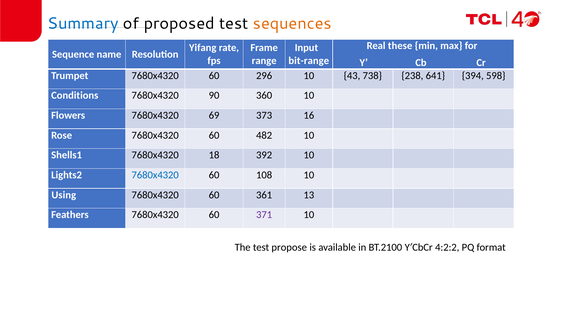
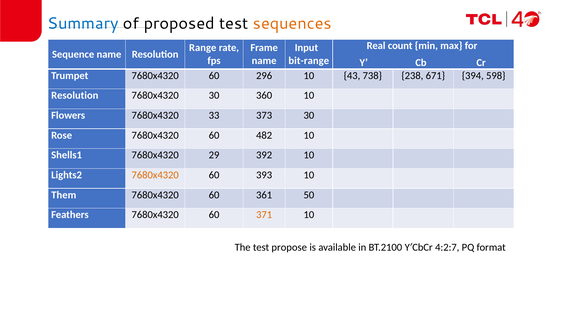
these: these -> count
Yifang: Yifang -> Range
range at (264, 61): range -> name
641: 641 -> 671
Conditions at (75, 95): Conditions -> Resolution
7680x4320 90: 90 -> 30
69: 69 -> 33
373 16: 16 -> 30
18: 18 -> 29
7680x4320 at (155, 175) colour: blue -> orange
108: 108 -> 393
Using: Using -> Them
13: 13 -> 50
371 colour: purple -> orange
4:2:2: 4:2:2 -> 4:2:7
